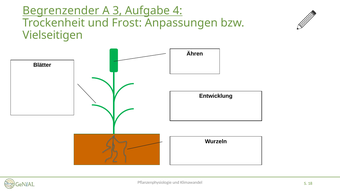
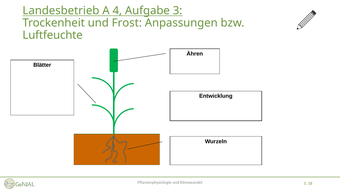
Begrenzender: Begrenzender -> Landesbetrieb
3: 3 -> 4
4: 4 -> 3
Vielseitigen: Vielseitigen -> Luftfeuchte
